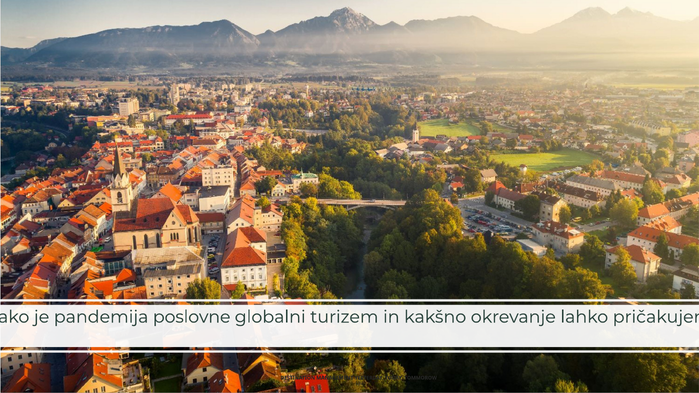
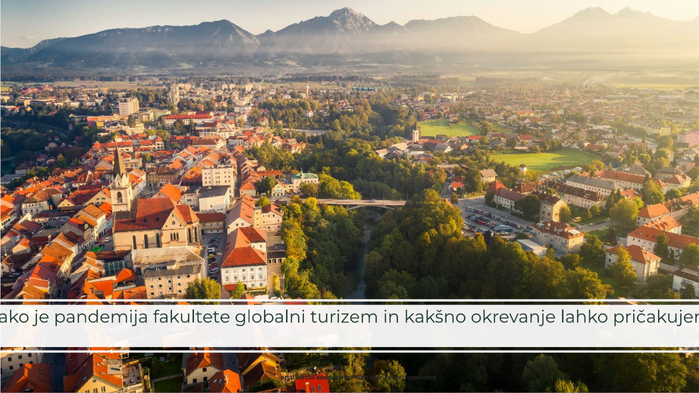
poslovne: poslovne -> fakultete
